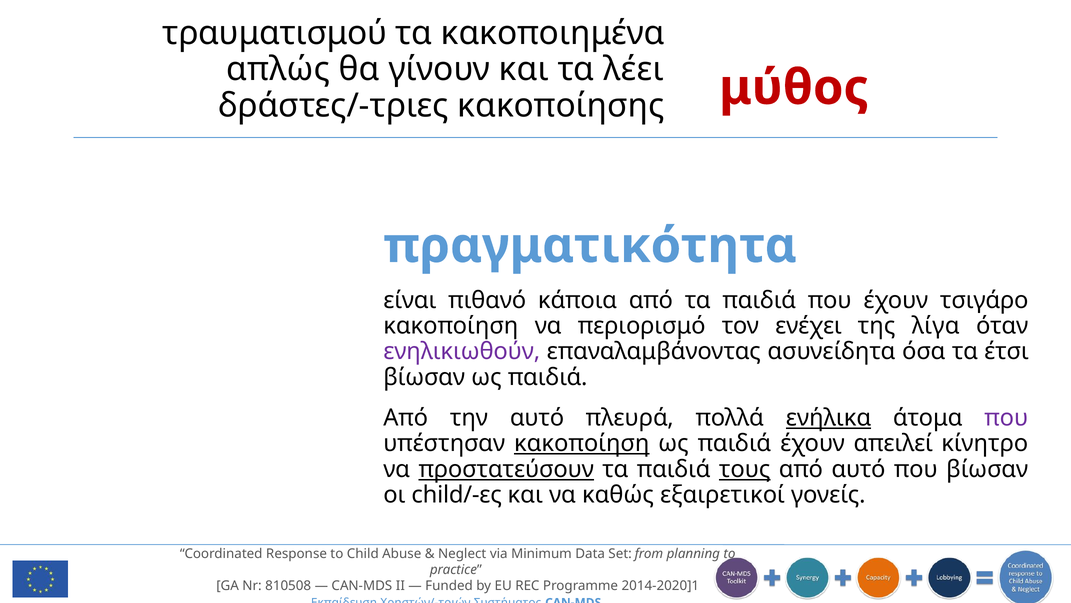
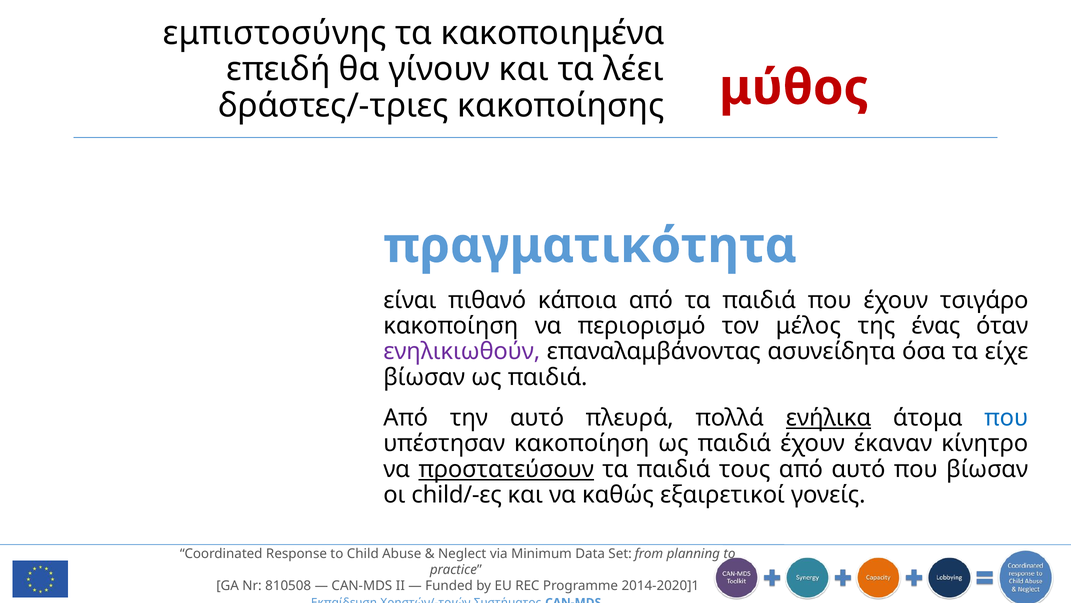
τραυματισμού: τραυματισμού -> εμπιστοσύνης
απλώς: απλώς -> επειδή
ενέχει: ενέχει -> μέλος
λίγα: λίγα -> ένας
έτσι: έτσι -> είχε
που at (1006, 418) colour: purple -> blue
κακοποίηση at (582, 443) underline: present -> none
απειλεί: απειλεί -> έκαναν
τους underline: present -> none
